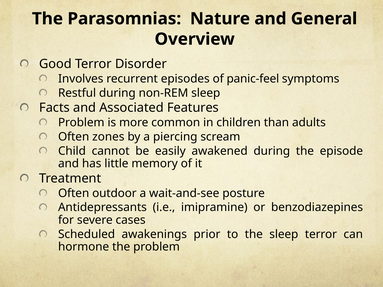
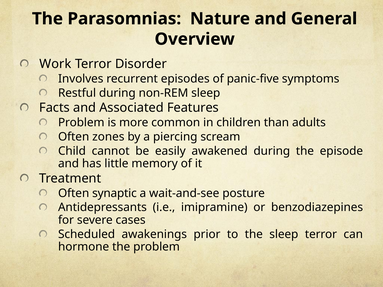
Good: Good -> Work
panic-feel: panic-feel -> panic-five
outdoor: outdoor -> synaptic
